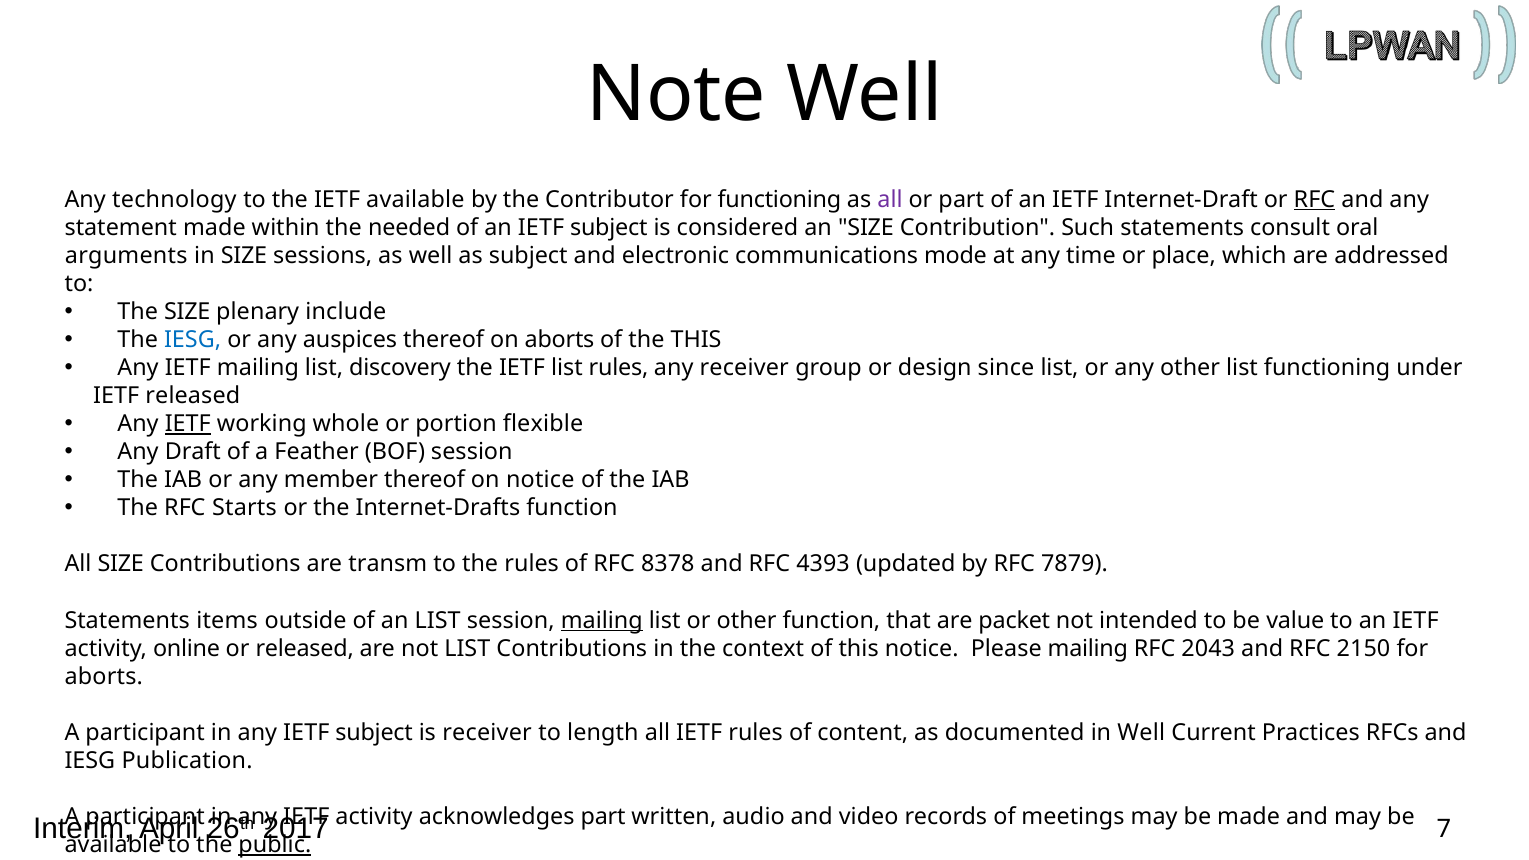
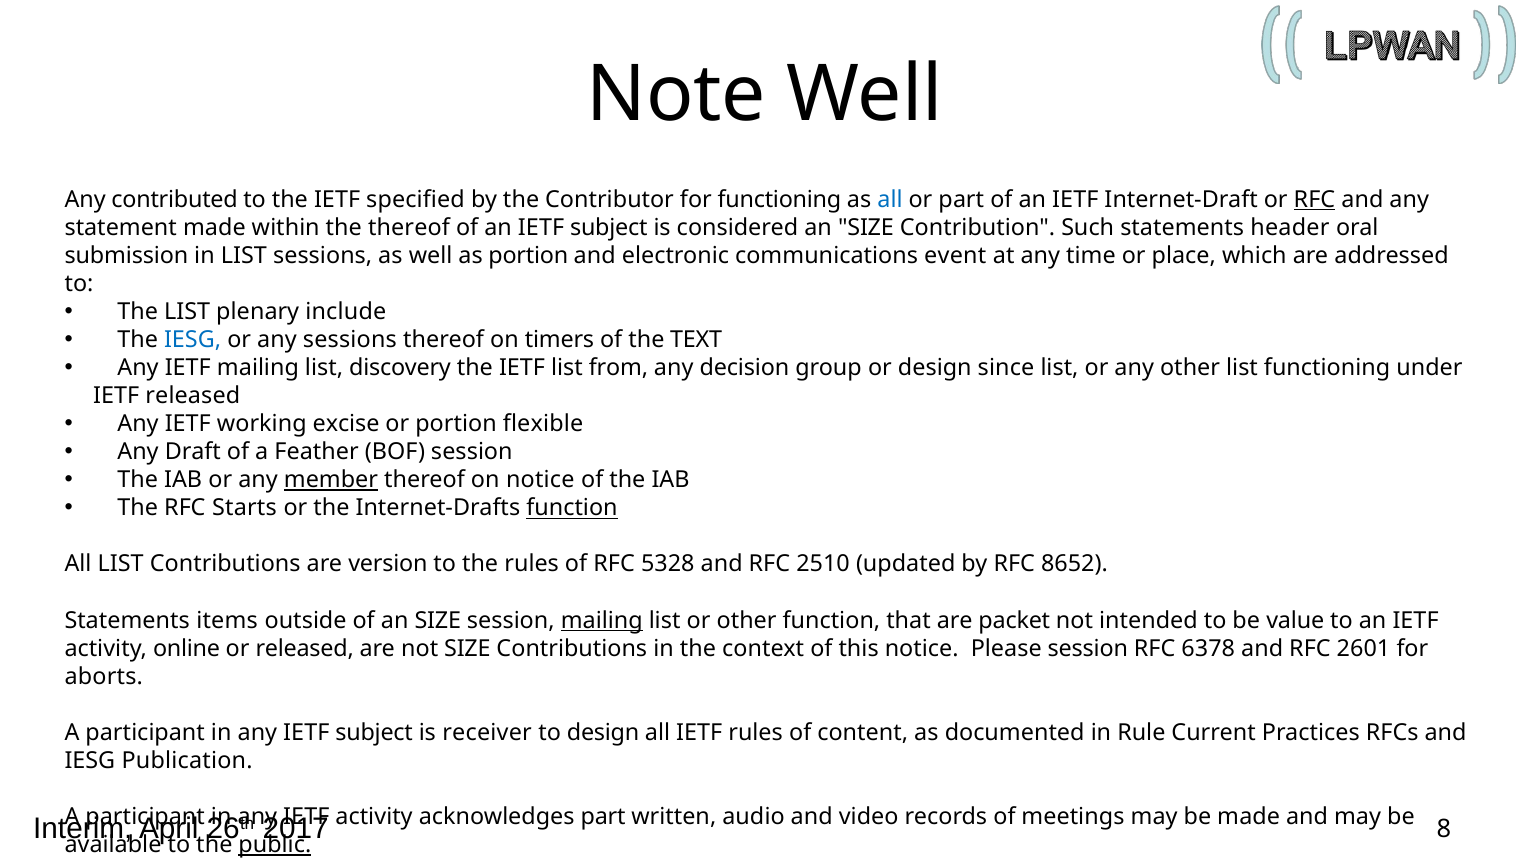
technology: technology -> contributed
IETF available: available -> specified
all at (890, 200) colour: purple -> blue
the needed: needed -> thereof
consult: consult -> header
arguments: arguments -> submission
in SIZE: SIZE -> LIST
as subject: subject -> portion
mode: mode -> event
The SIZE: SIZE -> LIST
any auspices: auspices -> sessions
on aborts: aborts -> timers
the THIS: THIS -> TEXT
list rules: rules -> from
any receiver: receiver -> decision
IETF at (188, 424) underline: present -> none
whole: whole -> excise
member underline: none -> present
function at (572, 508) underline: none -> present
All SIZE: SIZE -> LIST
transm: transm -> version
8378: 8378 -> 5328
4393: 4393 -> 2510
7879: 7879 -> 8652
of an LIST: LIST -> SIZE
not LIST: LIST -> SIZE
Please mailing: mailing -> session
2043: 2043 -> 6378
2150: 2150 -> 2601
to length: length -> design
in Well: Well -> Rule
7: 7 -> 8
